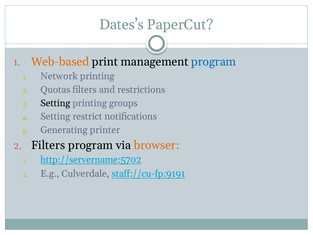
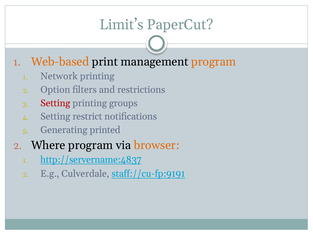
Dates’s: Dates’s -> Limit’s
program at (214, 62) colour: blue -> orange
Quotas: Quotas -> Option
Setting at (55, 103) colour: black -> red
printer: printer -> printed
Filters at (48, 145): Filters -> Where
http://servername:5702: http://servername:5702 -> http://servername:4837
